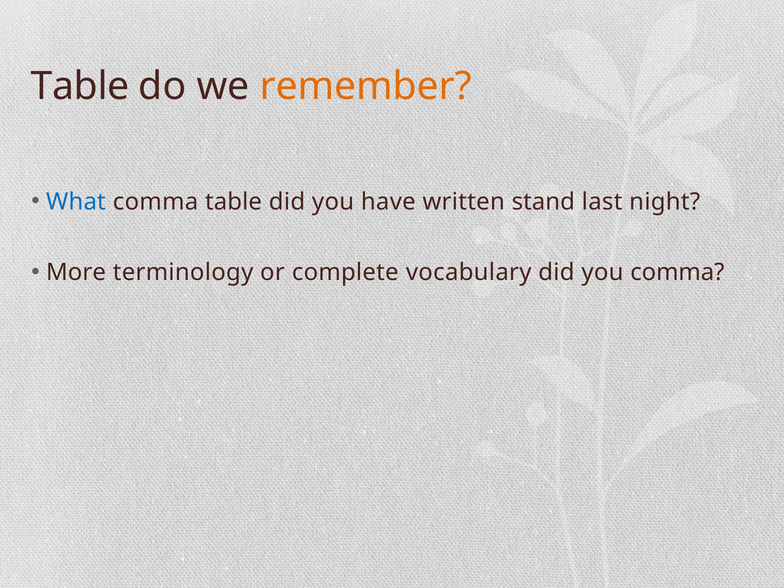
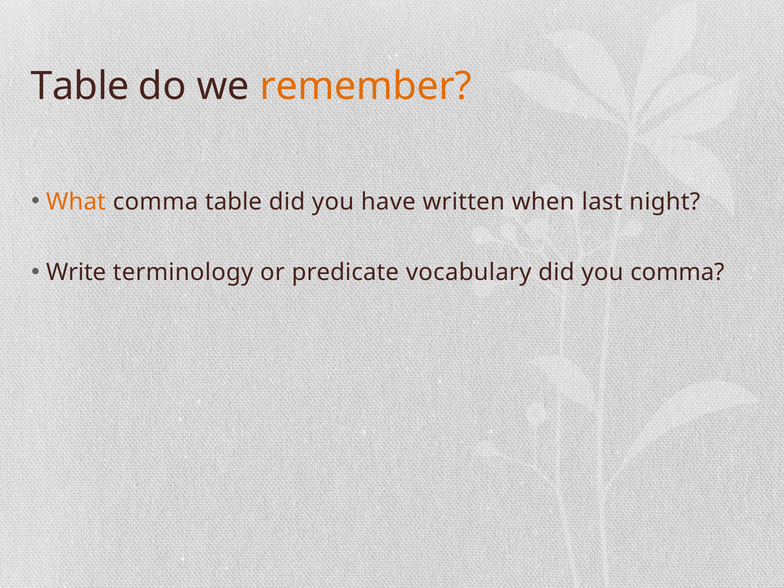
What colour: blue -> orange
stand: stand -> when
More: More -> Write
complete: complete -> predicate
